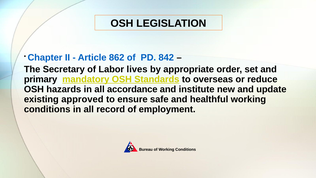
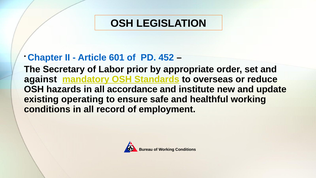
862: 862 -> 601
842: 842 -> 452
lives: lives -> prior
primary: primary -> against
approved: approved -> operating
